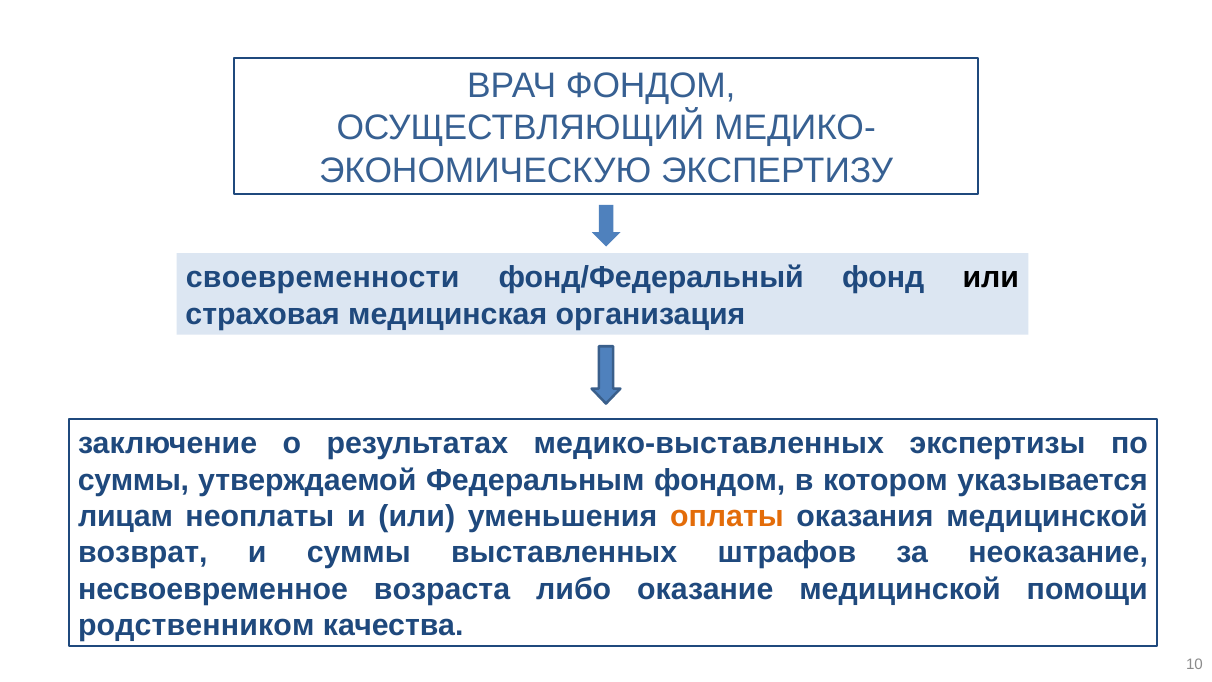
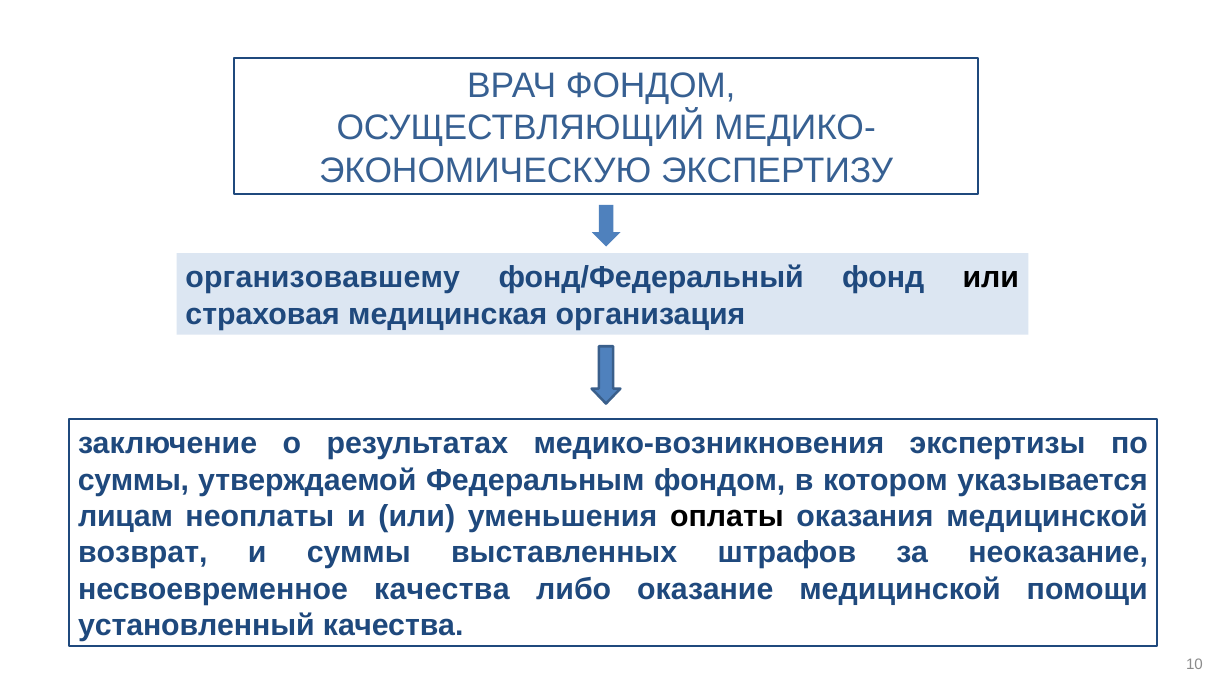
своевременности: своевременности -> организовавшему
медико-выставленных: медико-выставленных -> медико-возникновения
оплаты colour: orange -> black
несвоевременное возраста: возраста -> качества
родственником: родственником -> установленный
